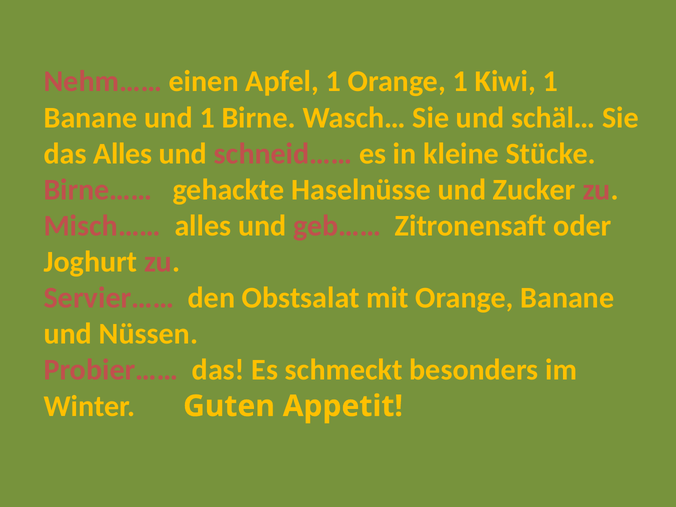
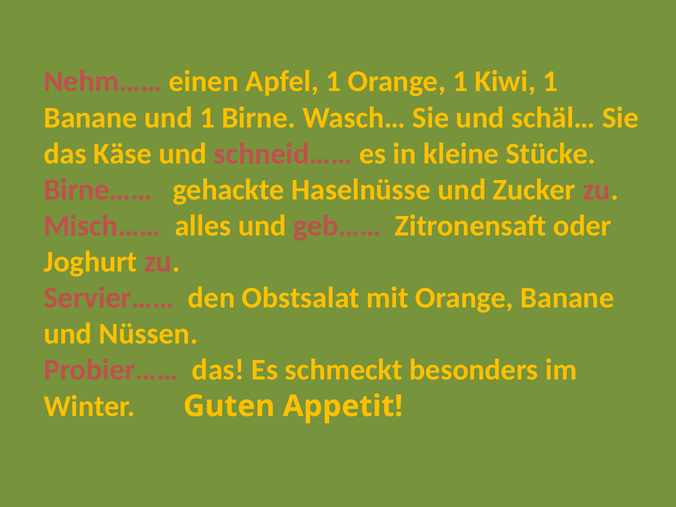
das Alles: Alles -> Käse
